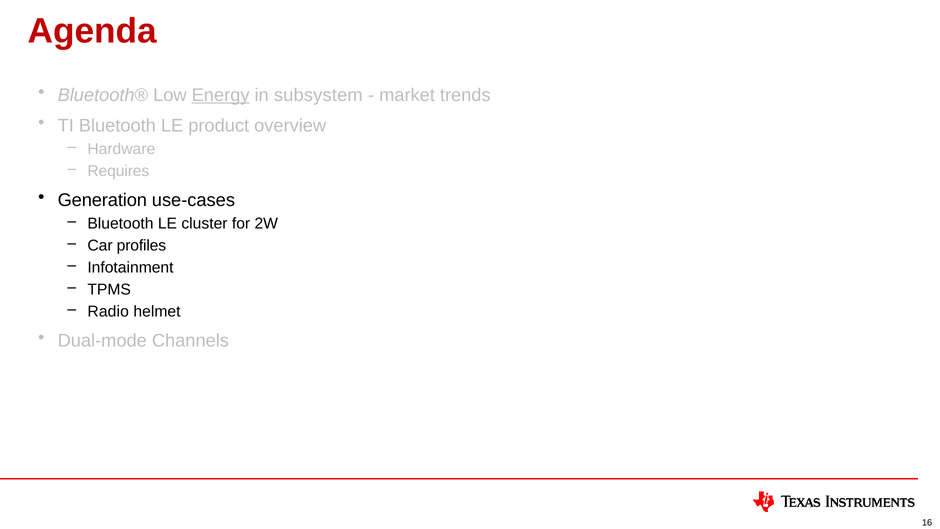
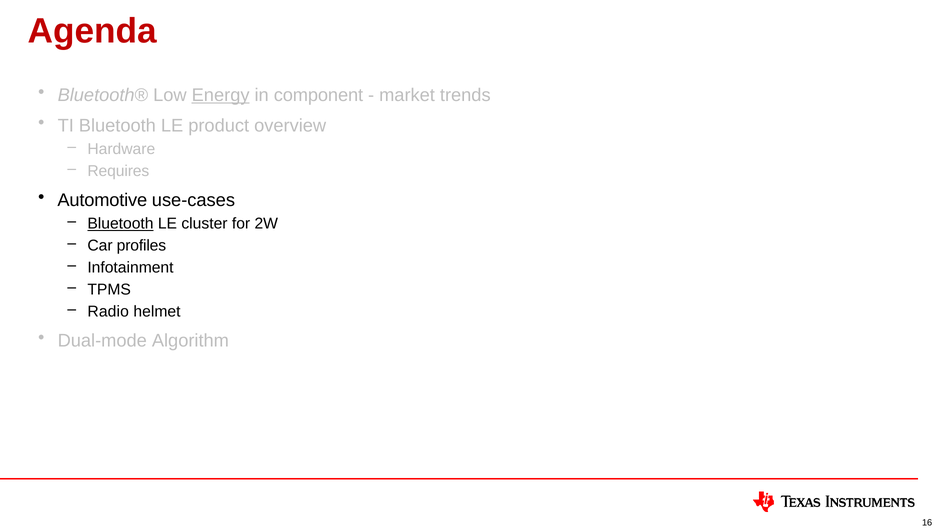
subsystem: subsystem -> component
Generation: Generation -> Automotive
Bluetooth at (120, 224) underline: none -> present
Channels: Channels -> Algorithm
